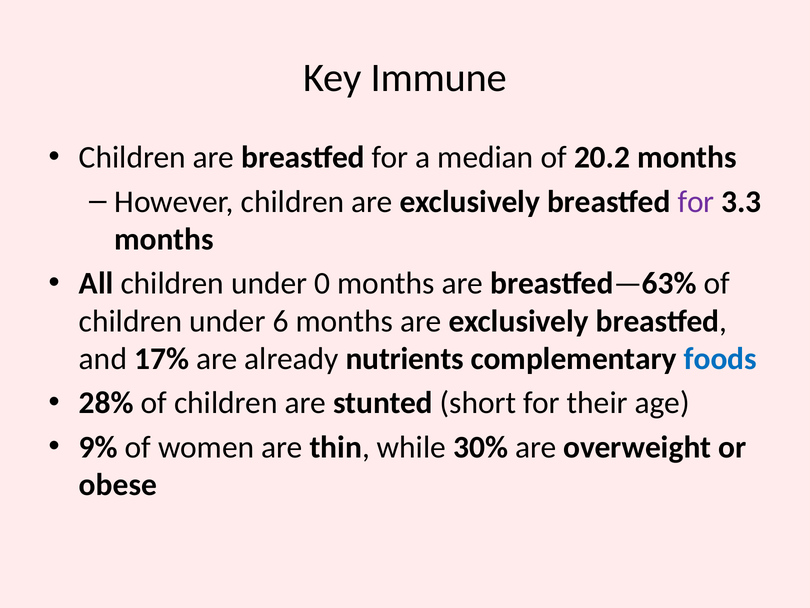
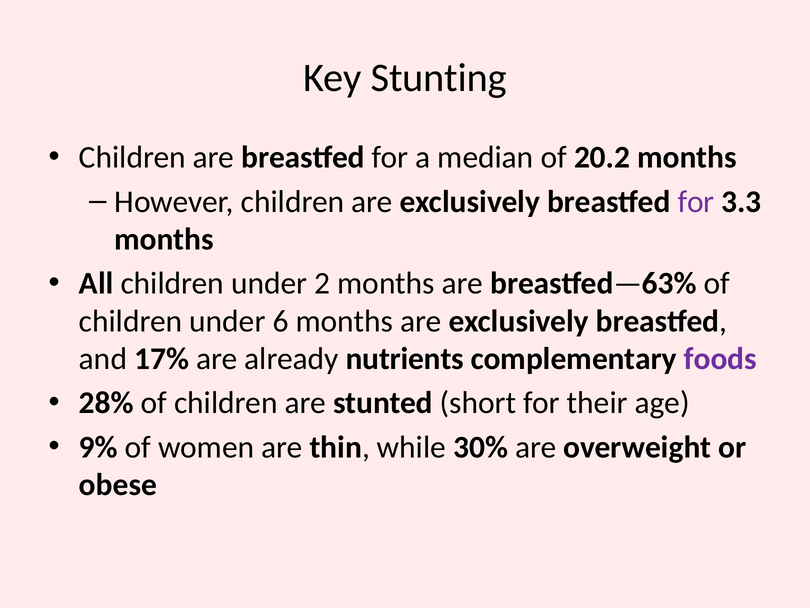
Immune: Immune -> Stunting
0: 0 -> 2
foods colour: blue -> purple
